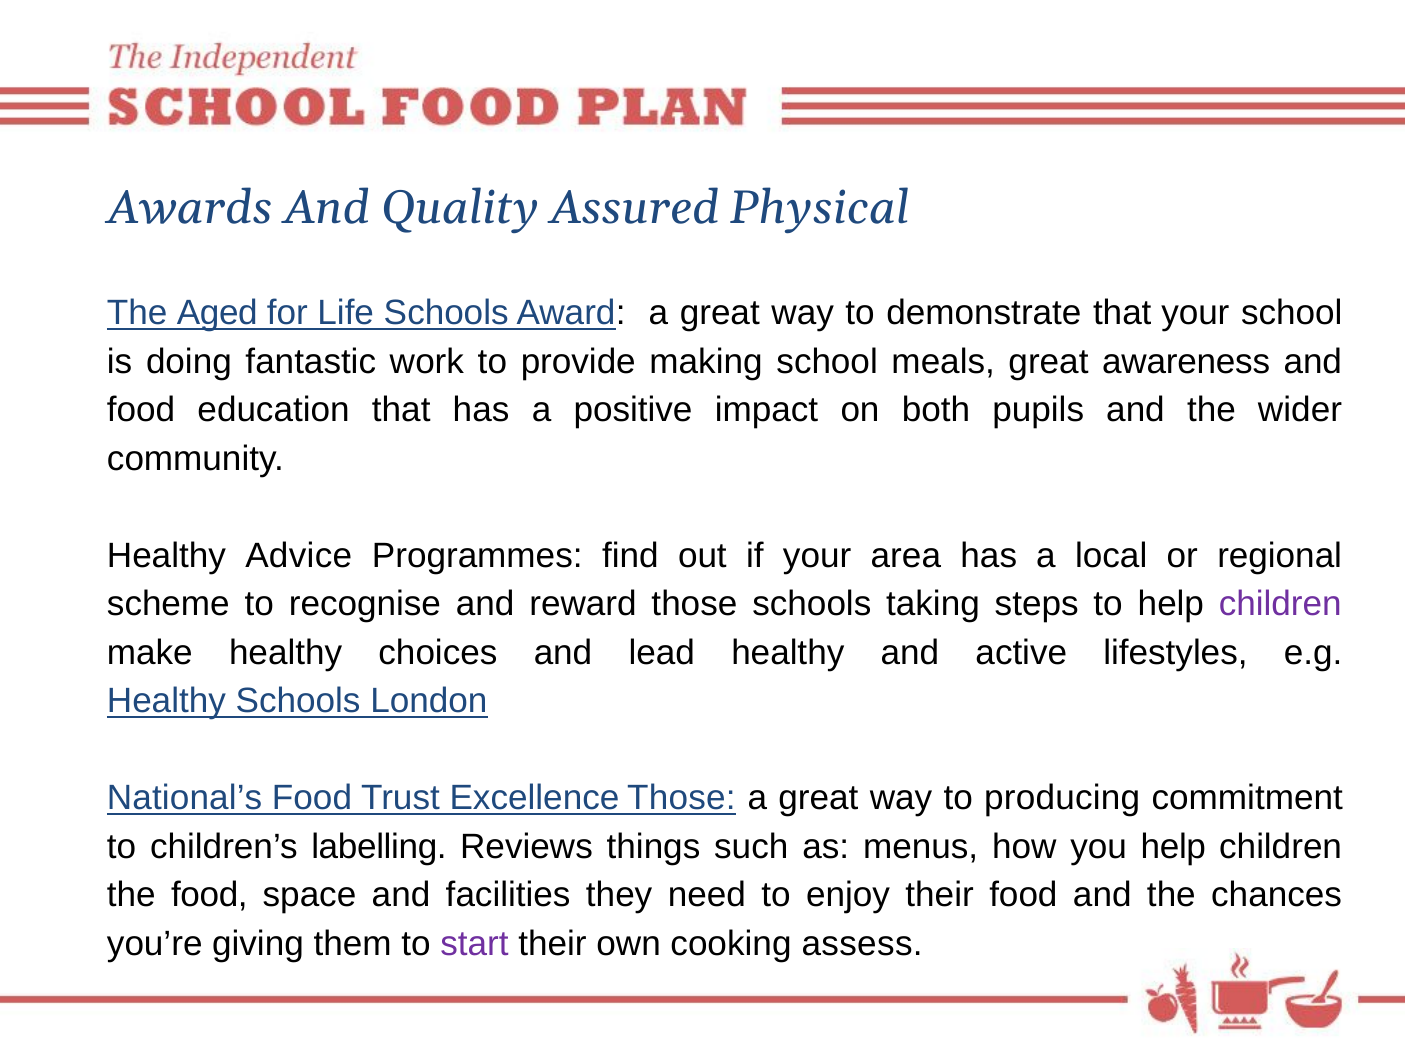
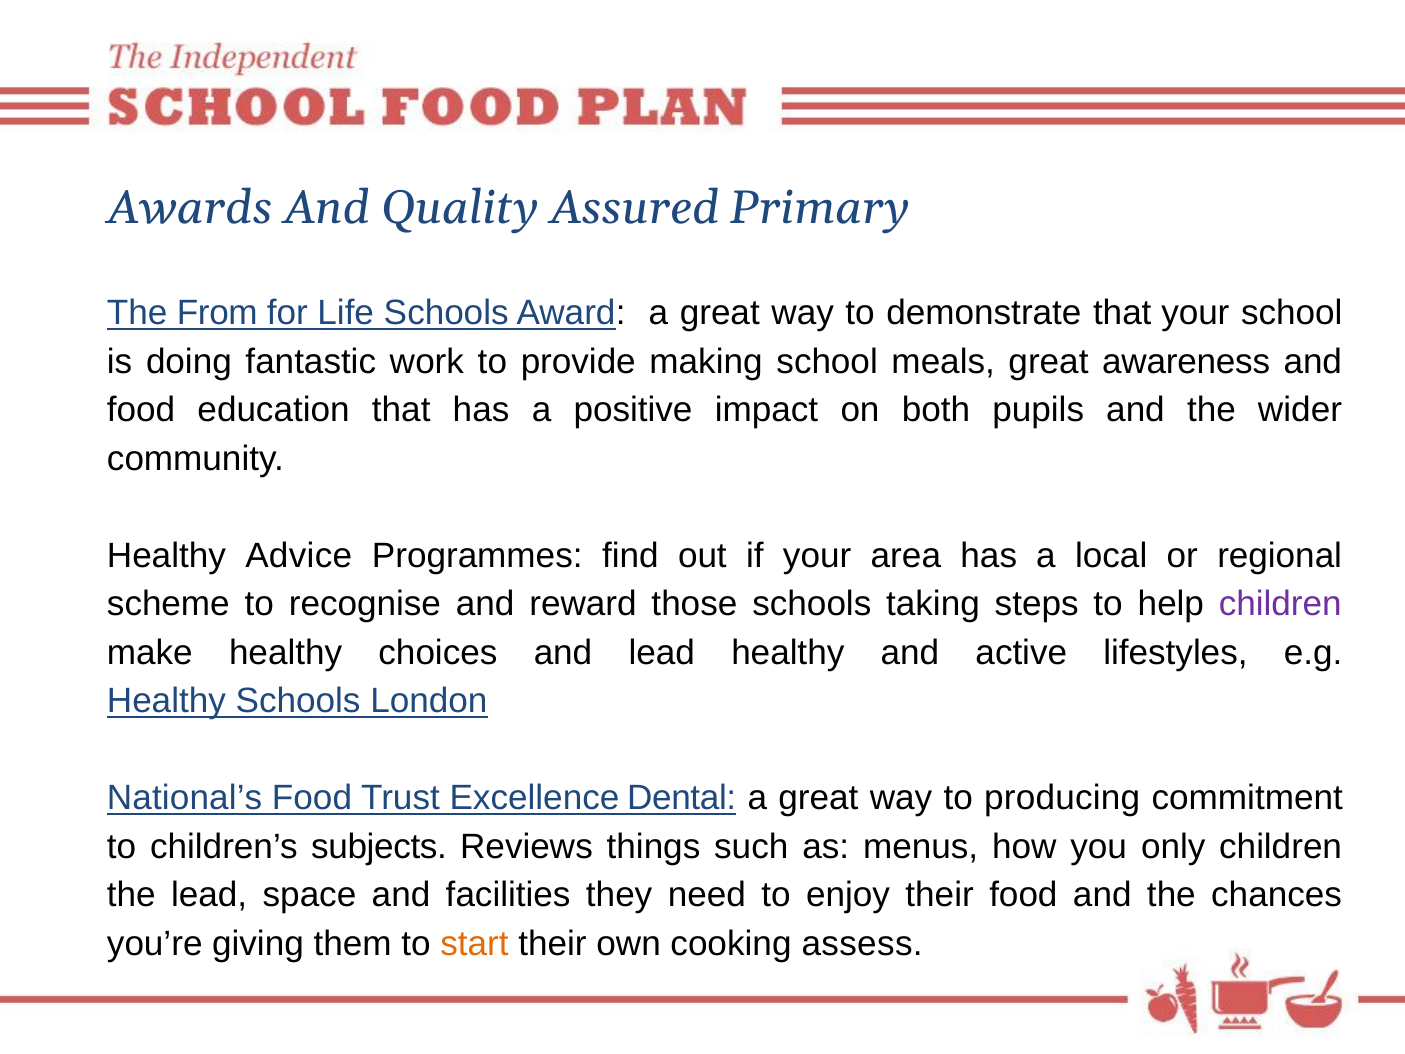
Physical: Physical -> Primary
Aged: Aged -> From
Excellence Those: Those -> Dental
labelling: labelling -> subjects
you help: help -> only
the food: food -> lead
start colour: purple -> orange
